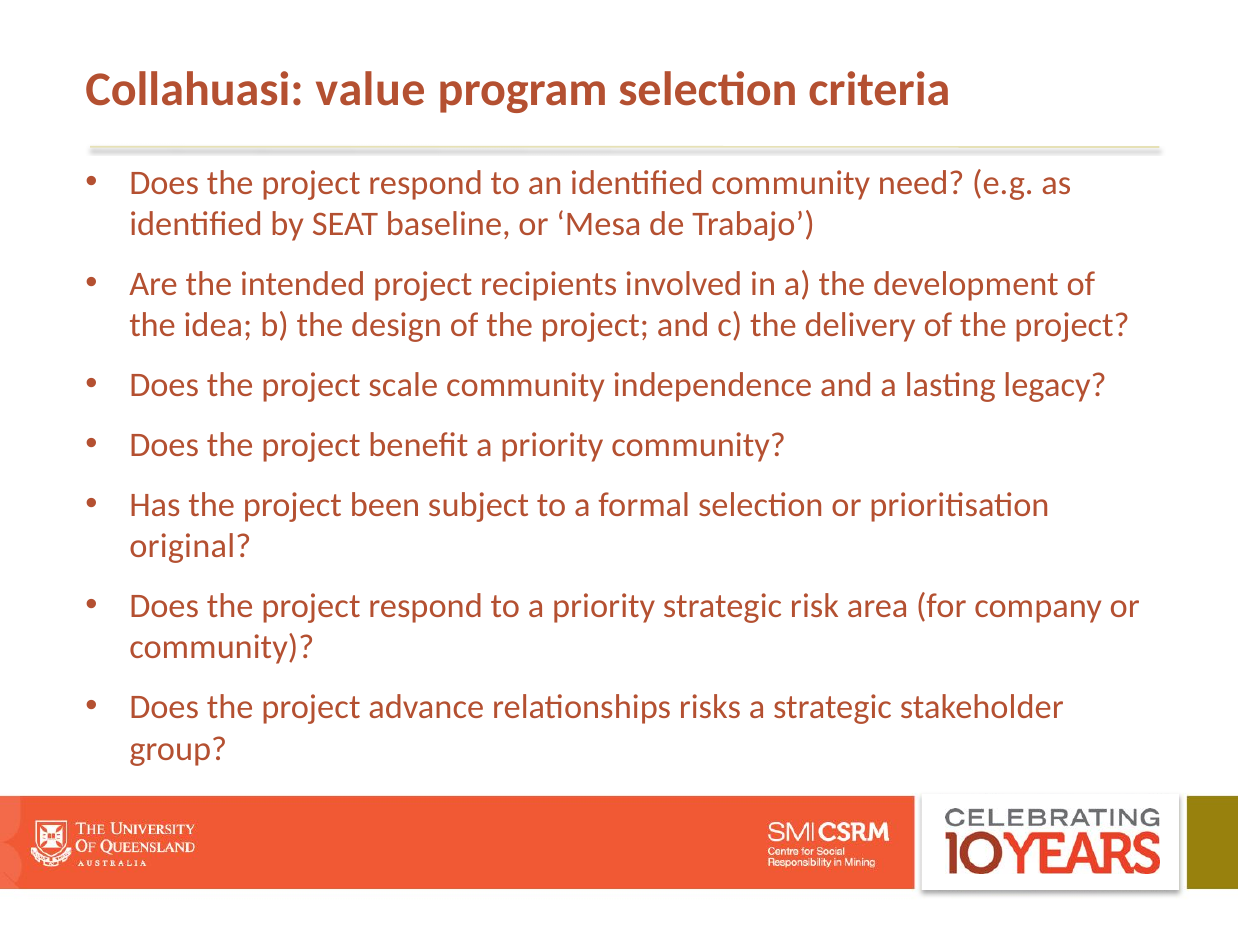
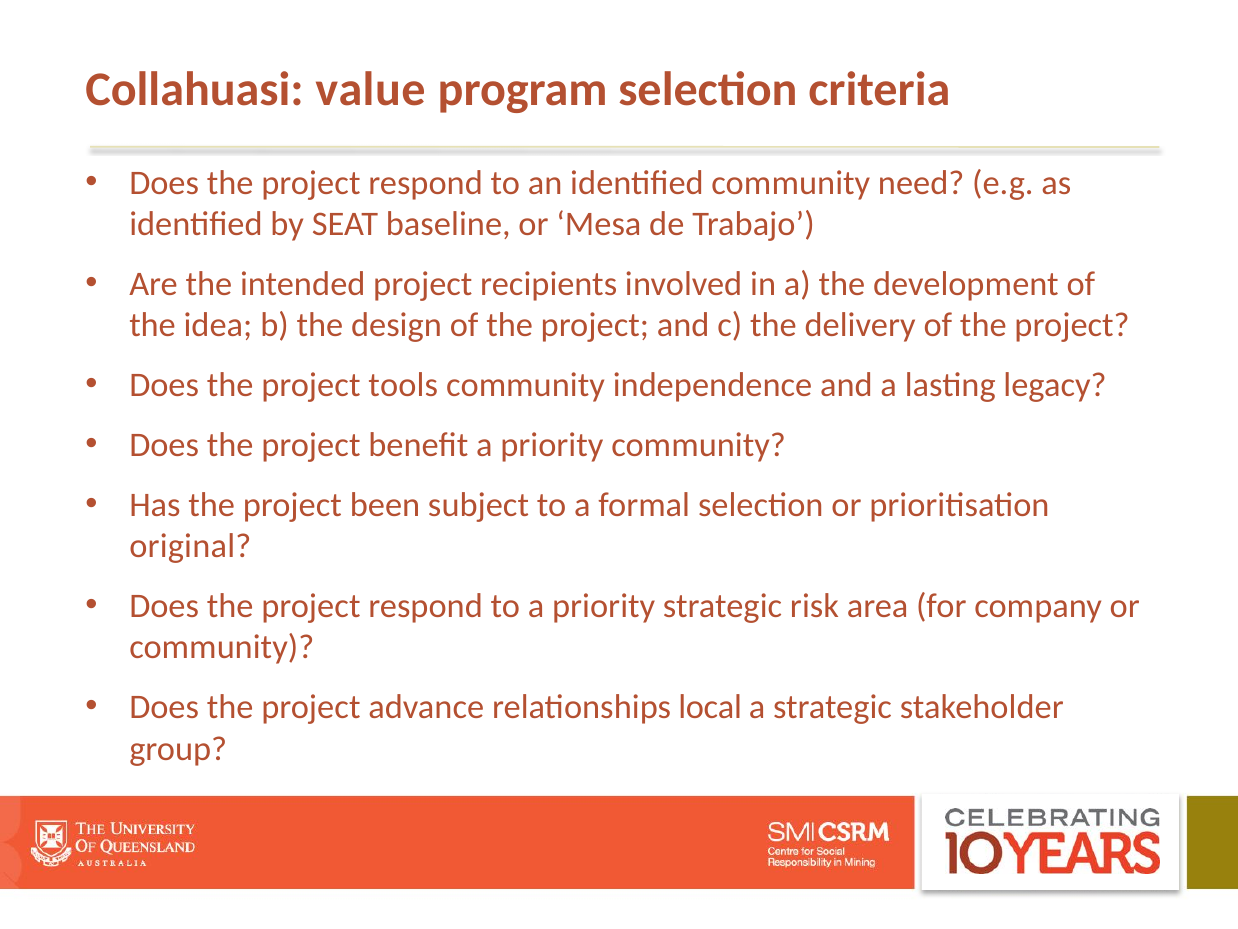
scale: scale -> tools
risks: risks -> local
